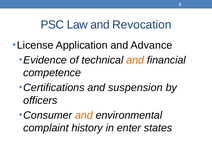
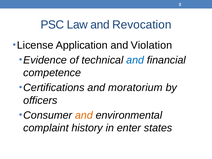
Advance: Advance -> Violation
and at (135, 60) colour: orange -> blue
suspension: suspension -> moratorium
